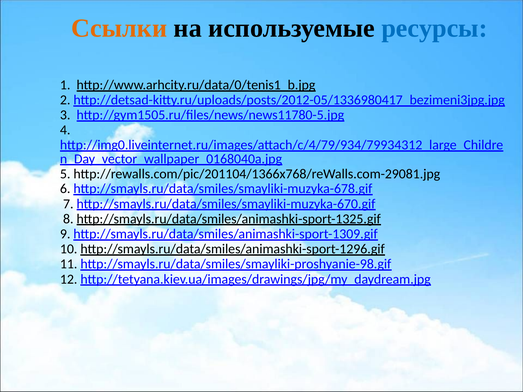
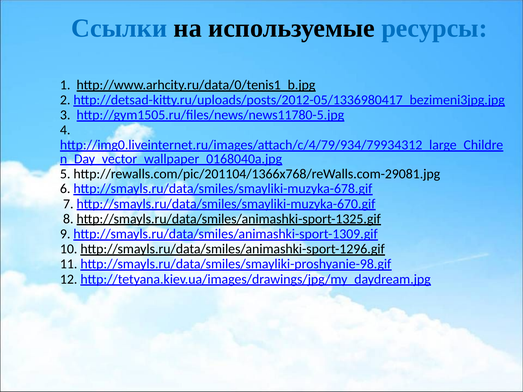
Ссылки colour: orange -> blue
